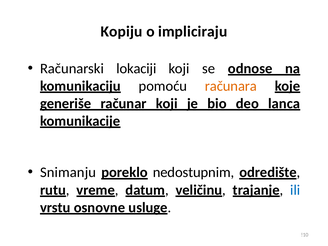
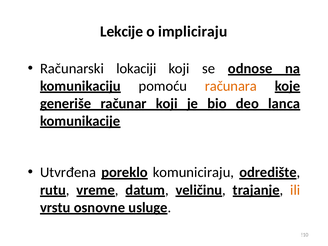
Kopiju: Kopiju -> Lekcije
Snimanju: Snimanju -> Utvrđena
nedostupnim: nedostupnim -> komuniciraju
ili colour: blue -> orange
